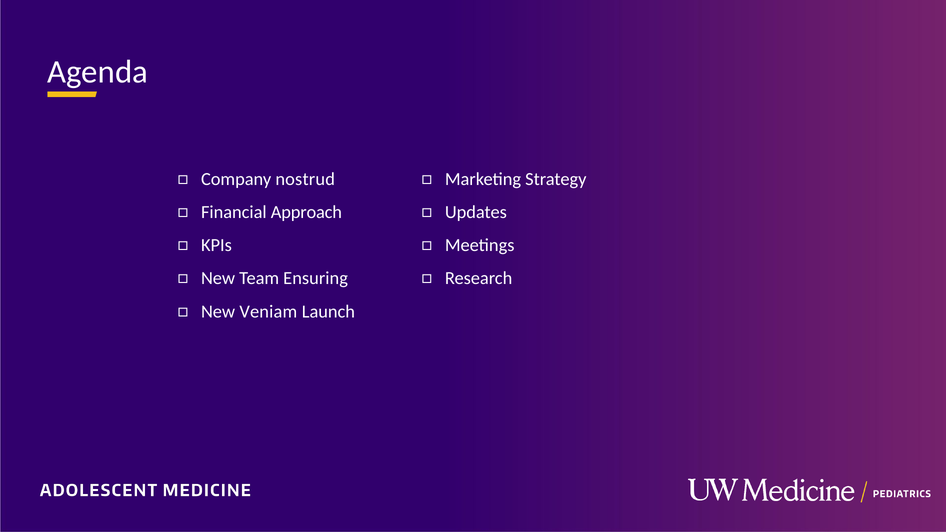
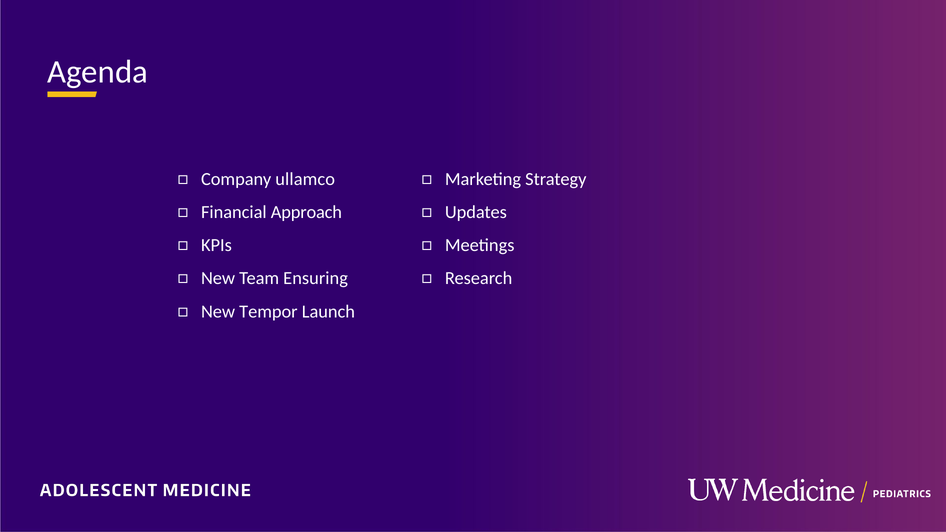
nostrud: nostrud -> ullamco
Veniam: Veniam -> Tempor
